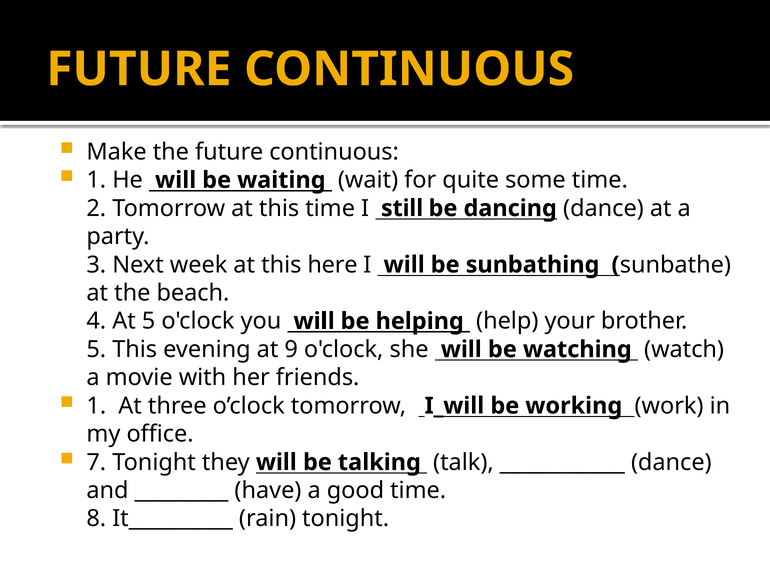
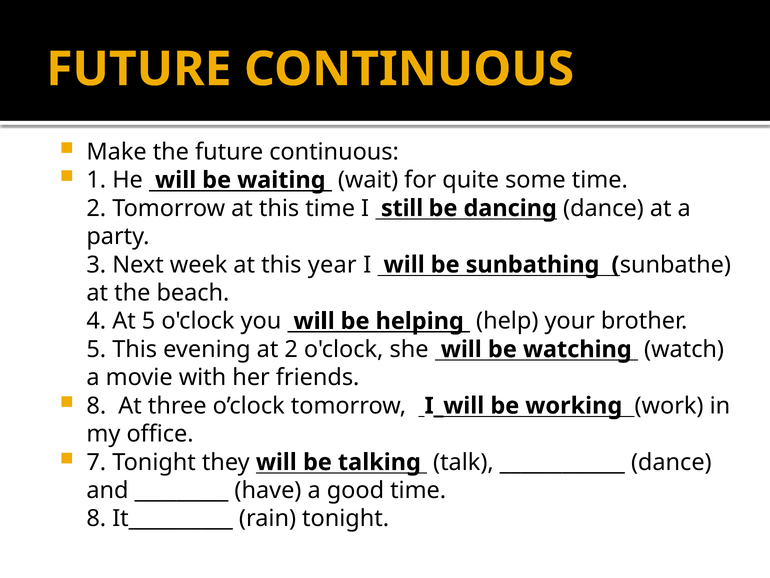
here: here -> year
at 9: 9 -> 2
1 at (96, 405): 1 -> 8
